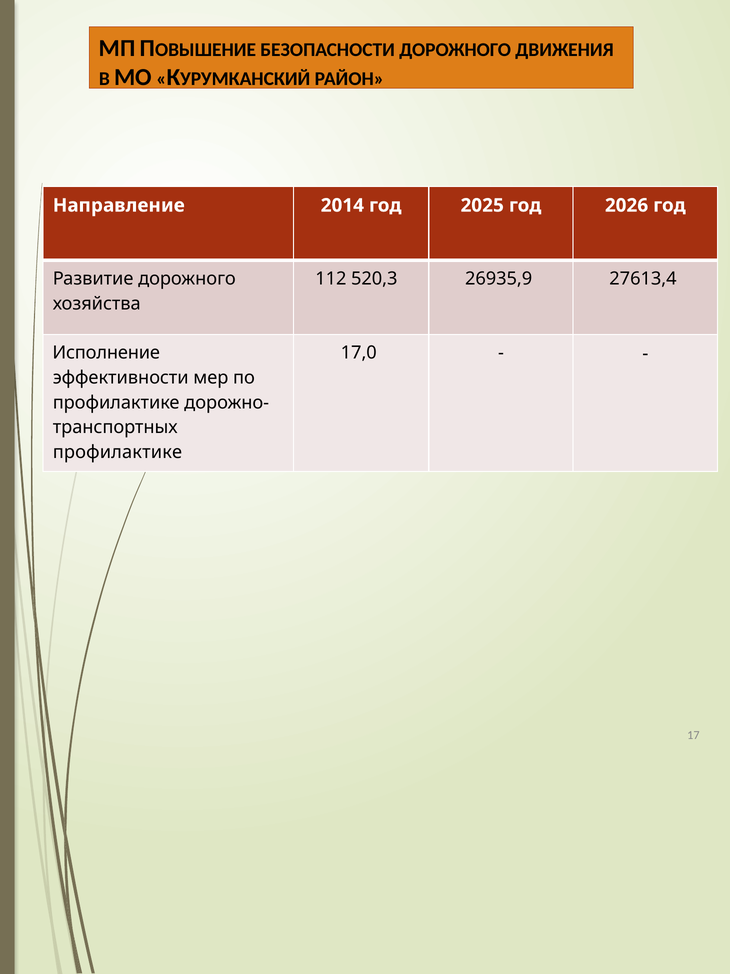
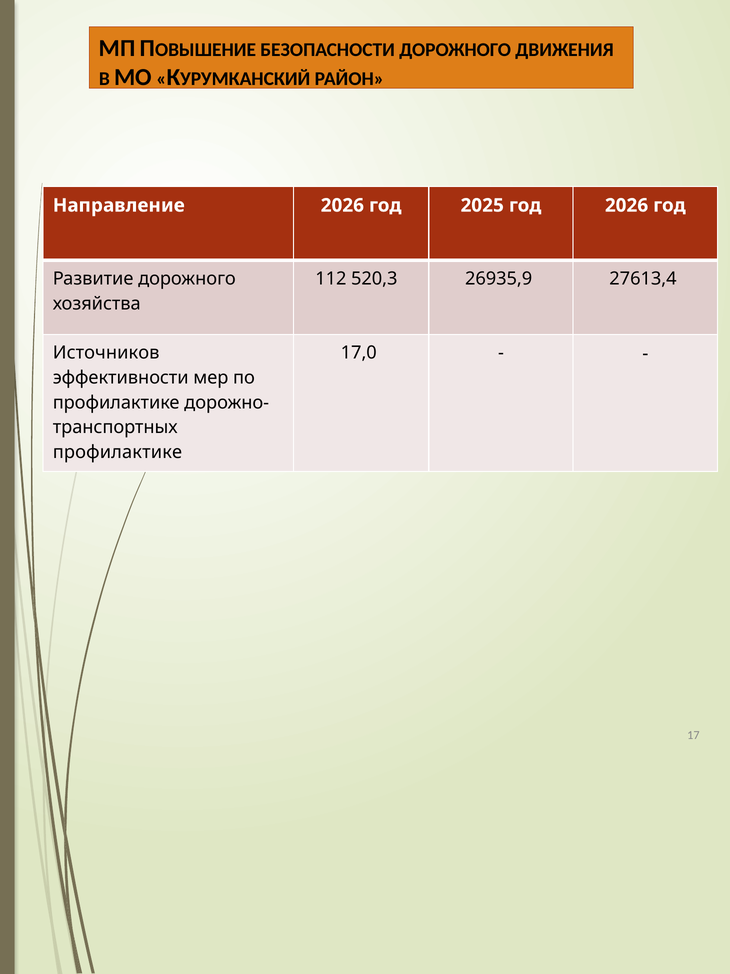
Направление 2014: 2014 -> 2026
Исполнение: Исполнение -> Источников
